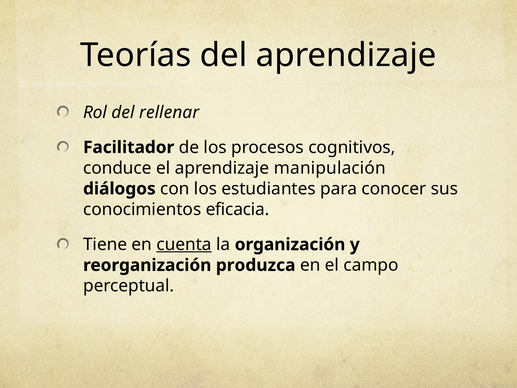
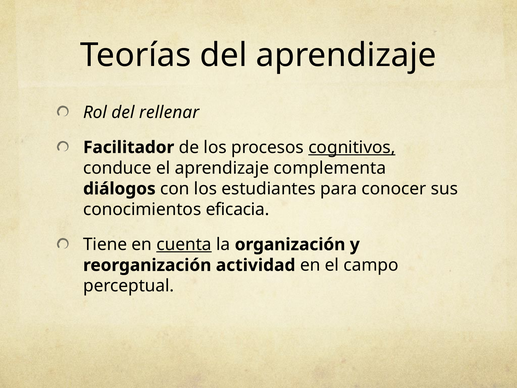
cognitivos underline: none -> present
manipulación: manipulación -> complementa
produzca: produzca -> actividad
